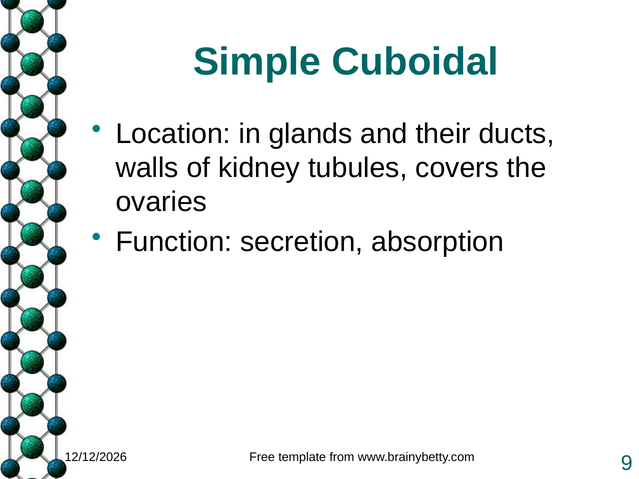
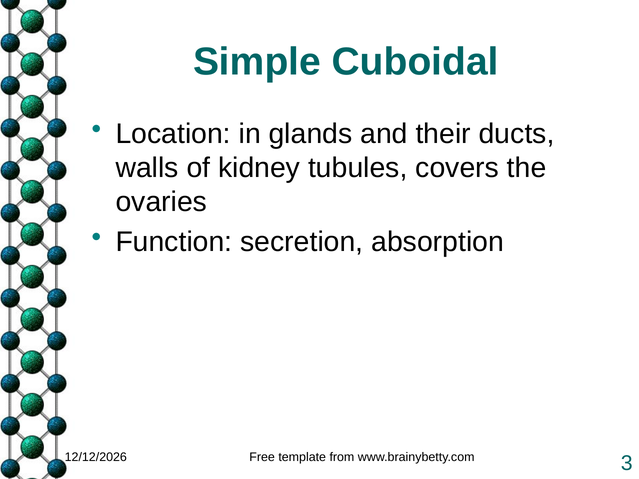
9: 9 -> 3
